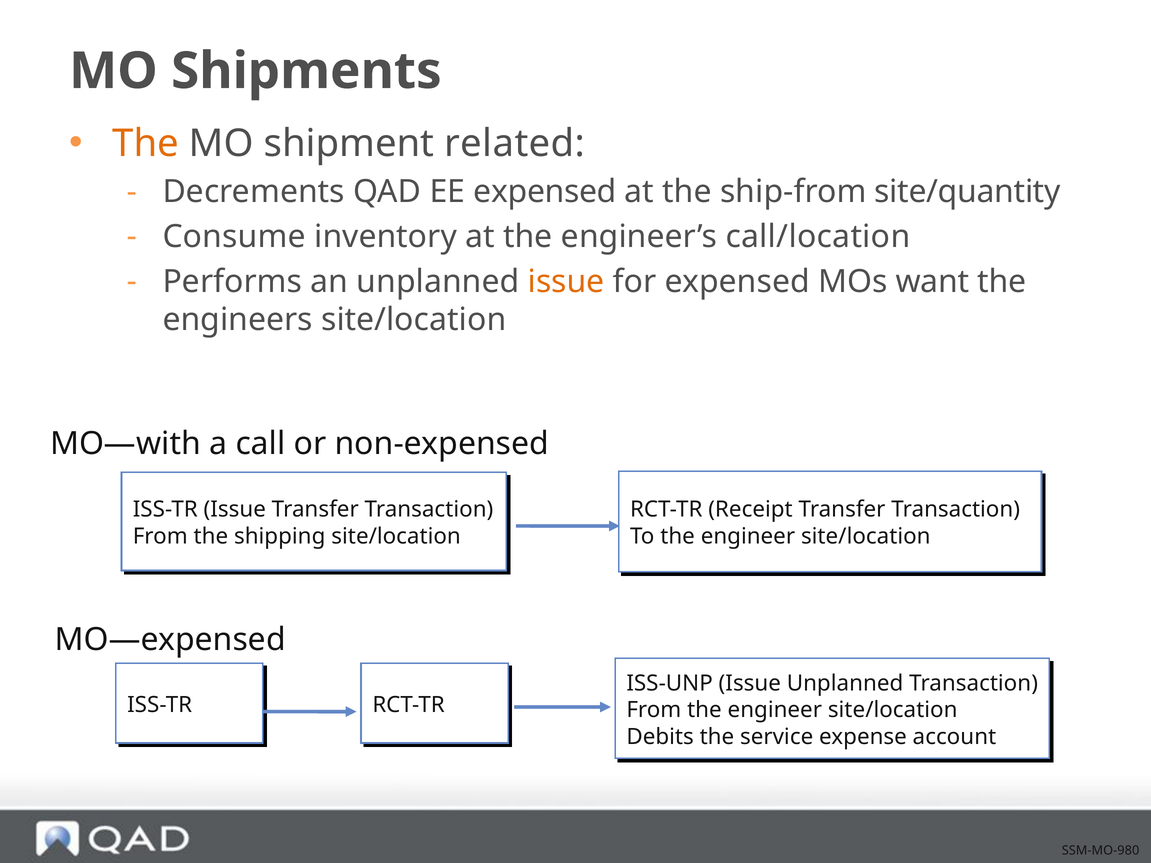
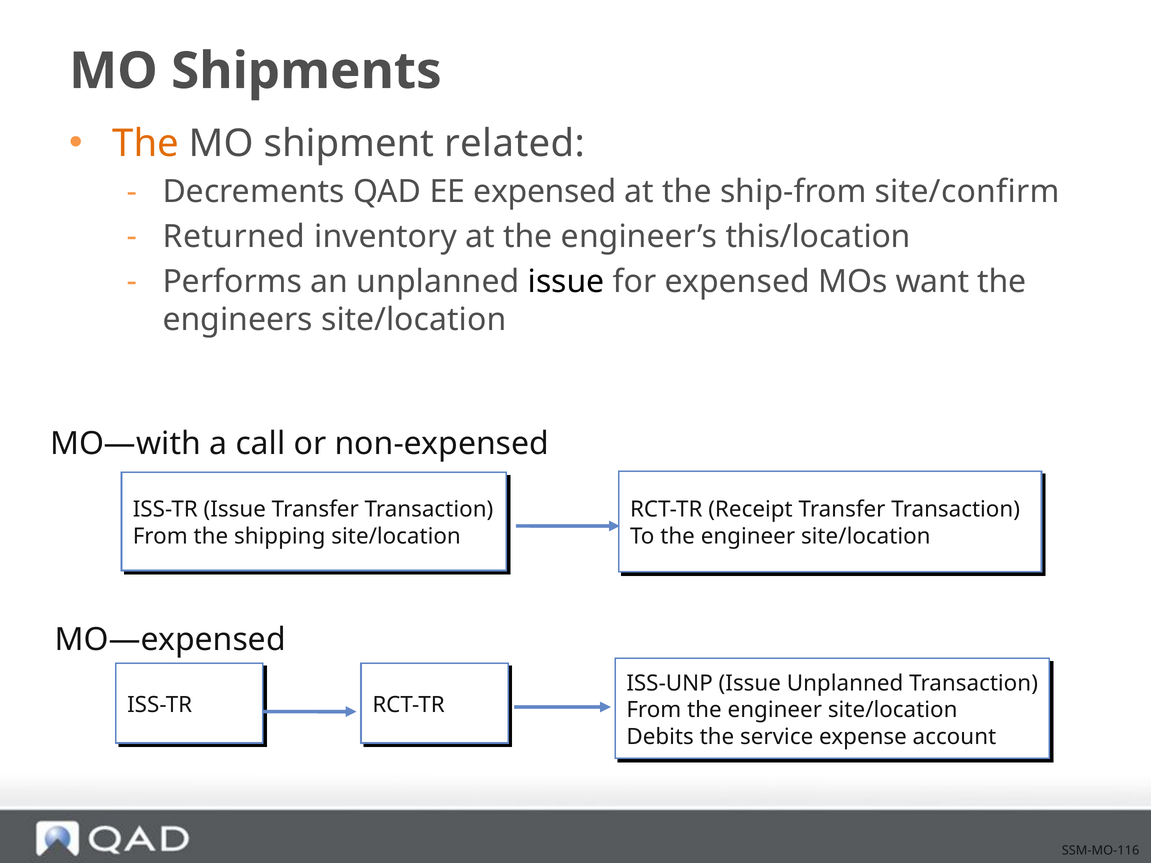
site/quantity: site/quantity -> site/confirm
Consume: Consume -> Returned
call/location: call/location -> this/location
issue at (566, 282) colour: orange -> black
SSM-MO-980: SSM-MO-980 -> SSM-MO-116
